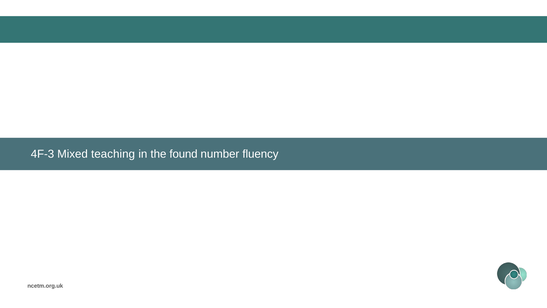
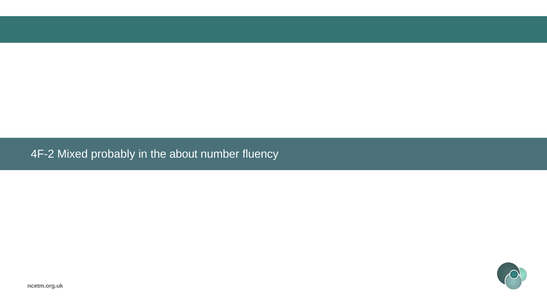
4F-3: 4F-3 -> 4F-2
teaching: teaching -> probably
found: found -> about
